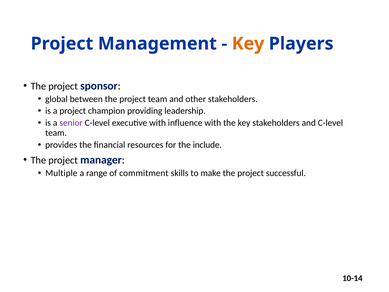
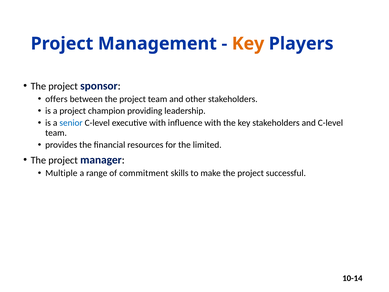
global: global -> offers
senior colour: purple -> blue
include: include -> limited
